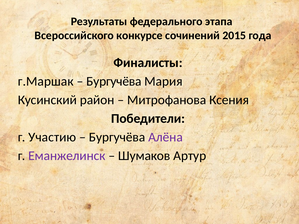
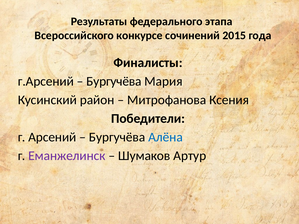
г.Маршак: г.Маршак -> г.Арсений
Участию: Участию -> Арсений
Алёна colour: purple -> blue
